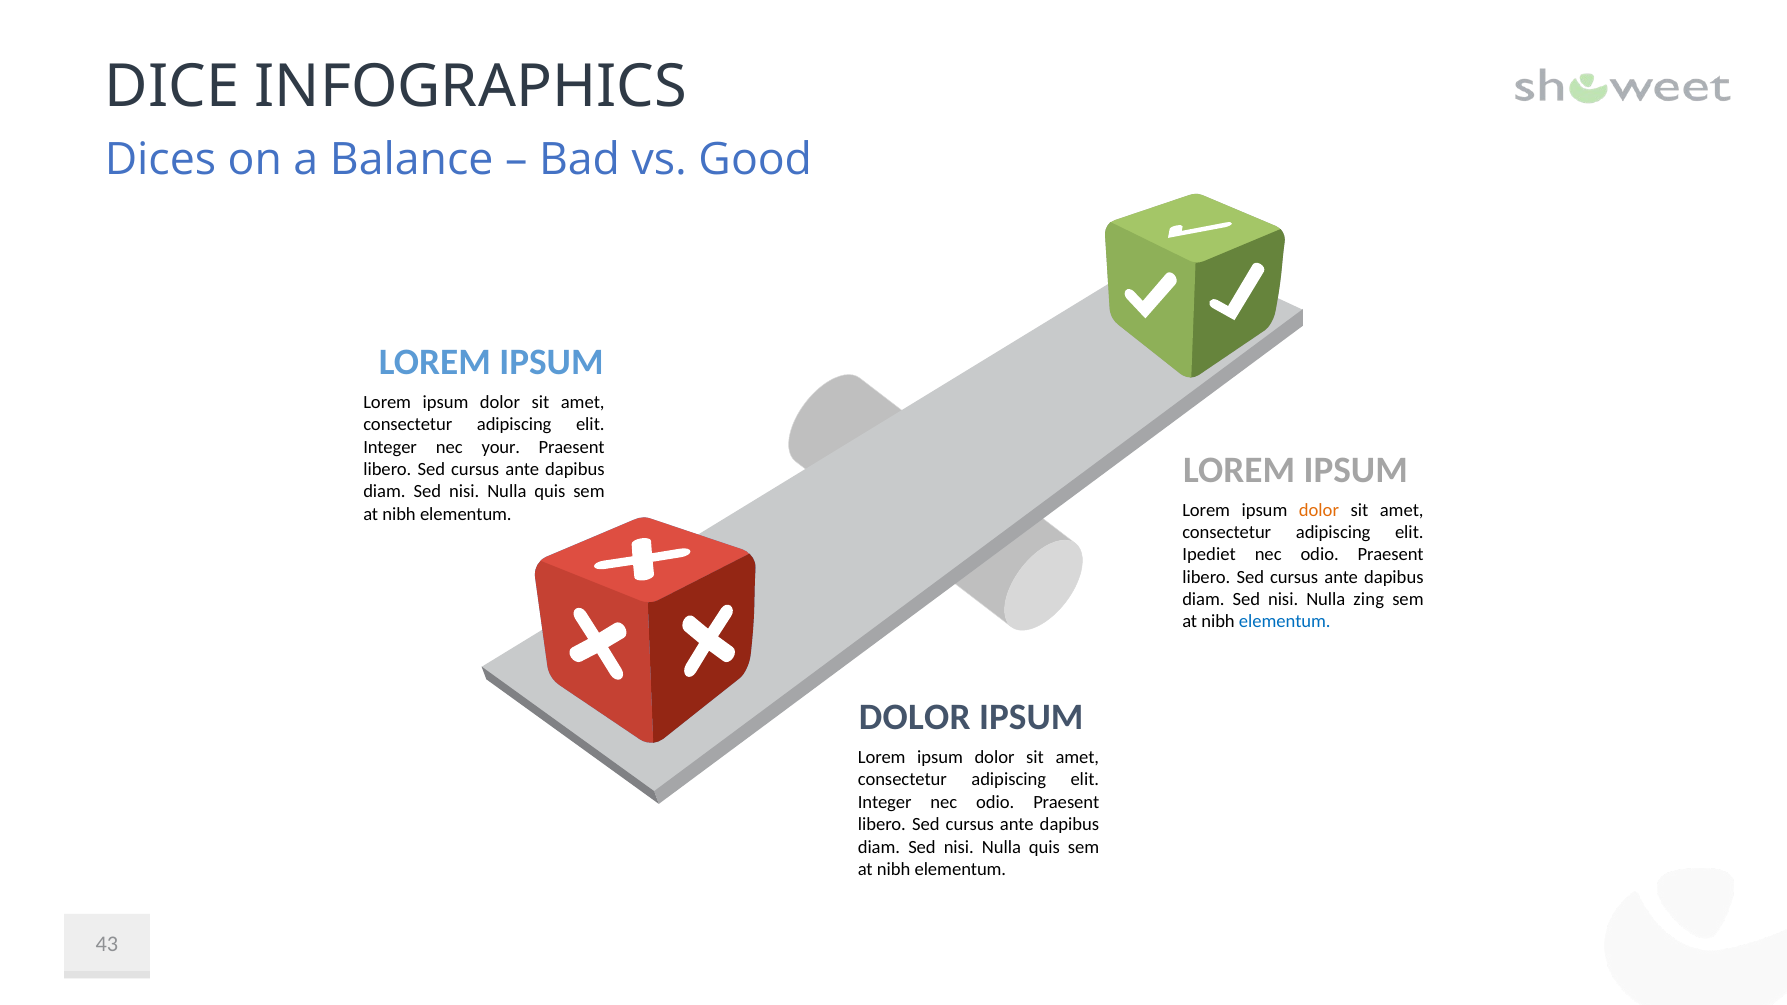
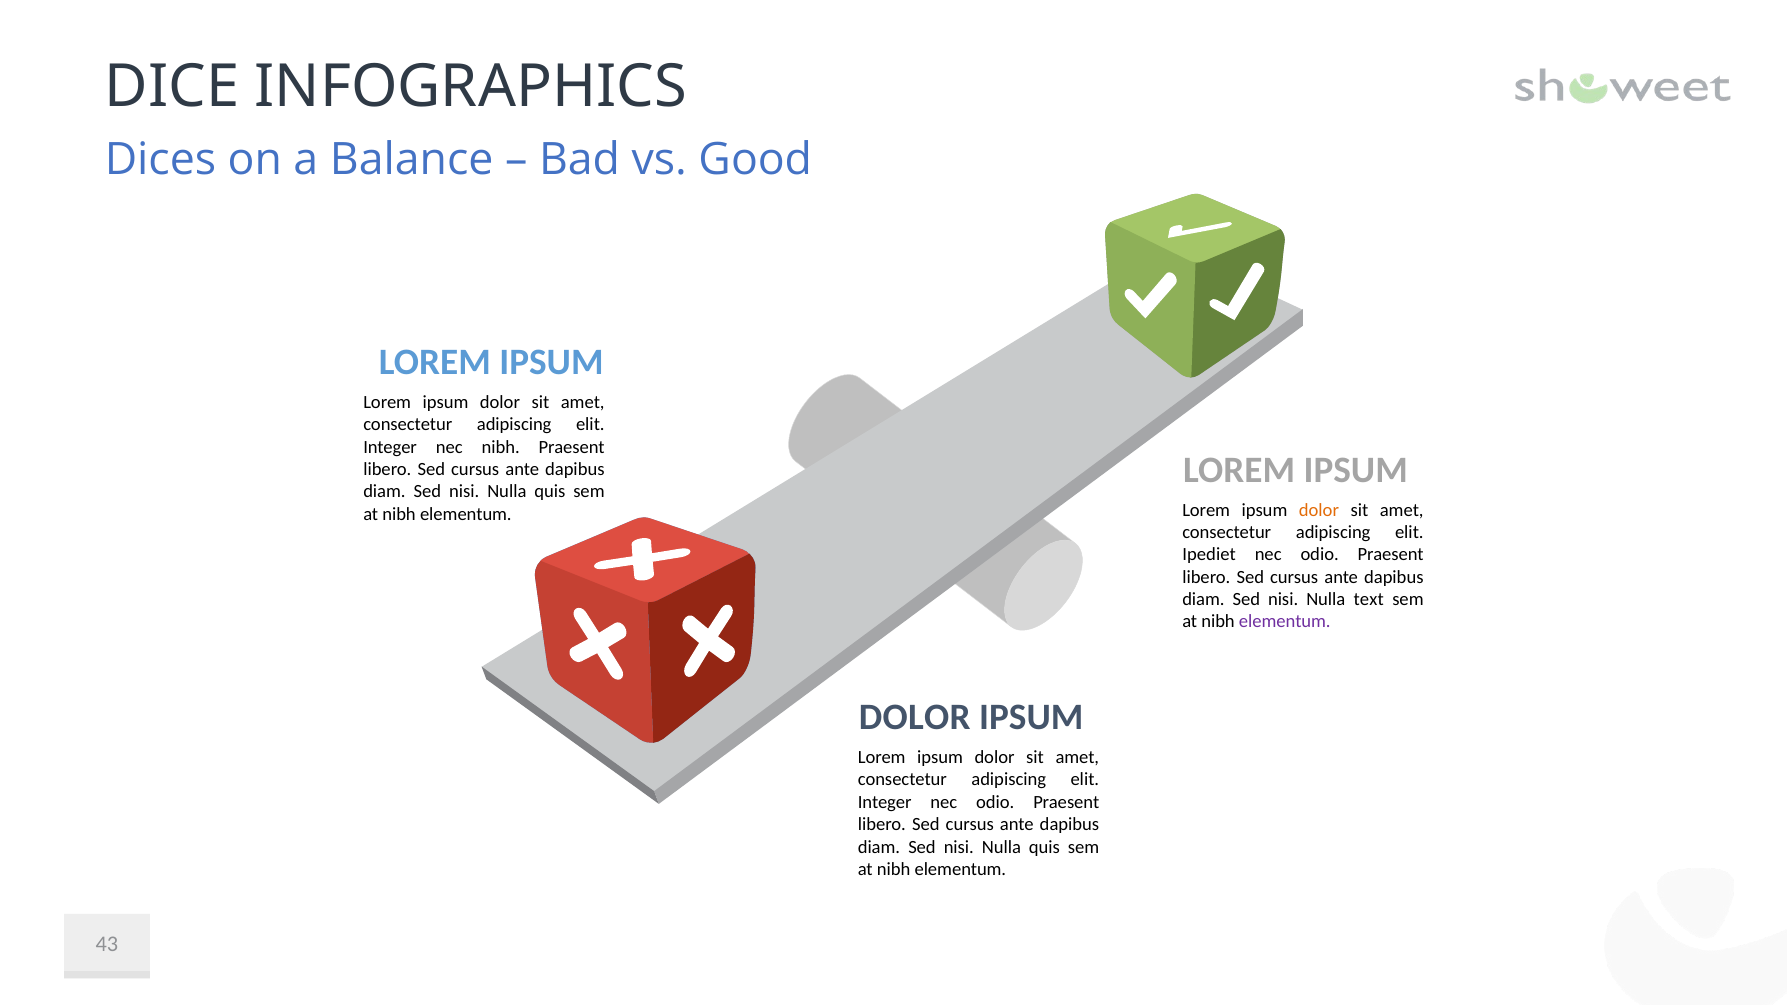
nec your: your -> nibh
zing: zing -> text
elementum at (1285, 622) colour: blue -> purple
